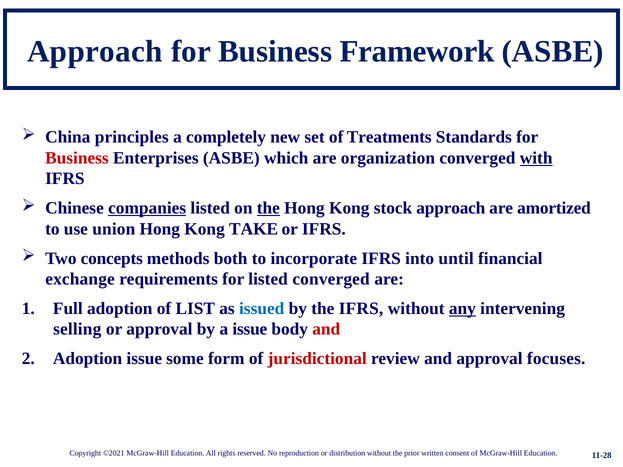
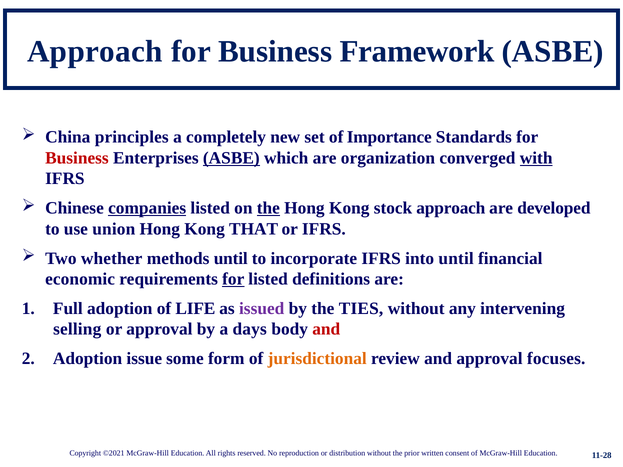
Treatments: Treatments -> Importance
ASBE at (231, 158) underline: none -> present
amortized: amortized -> developed
TAKE: TAKE -> THAT
concepts: concepts -> whether
methods both: both -> until
exchange: exchange -> economic
for at (233, 279) underline: none -> present
listed converged: converged -> definitions
LIST: LIST -> LIFE
issued colour: blue -> purple
the IFRS: IFRS -> TIES
any underline: present -> none
a issue: issue -> days
jurisdictional colour: red -> orange
